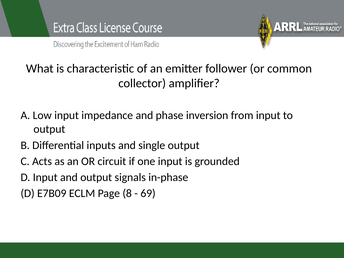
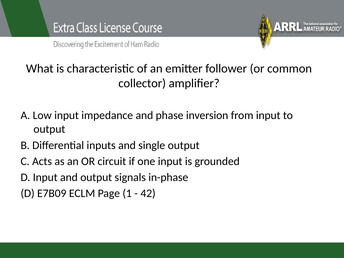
8: 8 -> 1
69: 69 -> 42
